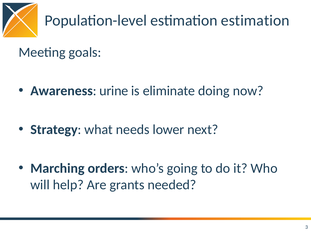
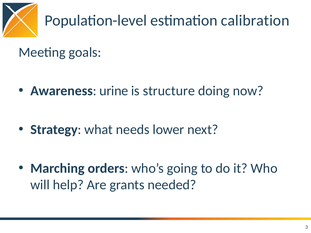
estimation estimation: estimation -> calibration
eliminate: eliminate -> structure
